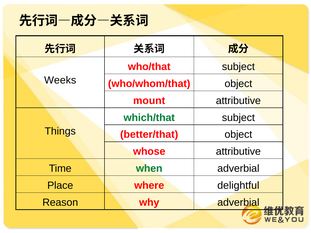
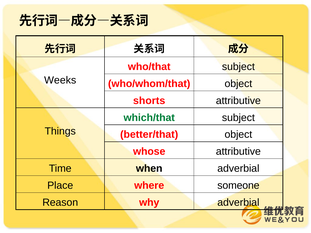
mount: mount -> shorts
when colour: green -> black
delightful: delightful -> someone
